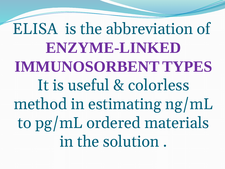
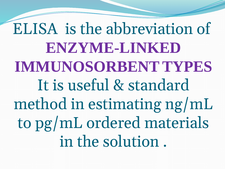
colorless: colorless -> standard
